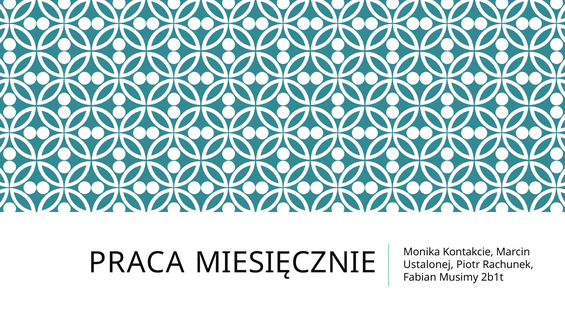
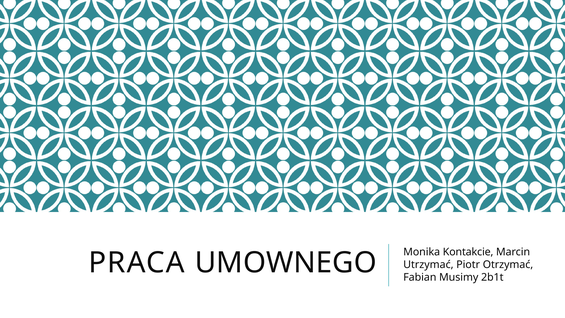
MIESIĘCZNIE: MIESIĘCZNIE -> UMOWNEGO
Ustalonej: Ustalonej -> Utrzymać
Rachunek: Rachunek -> Otrzymać
